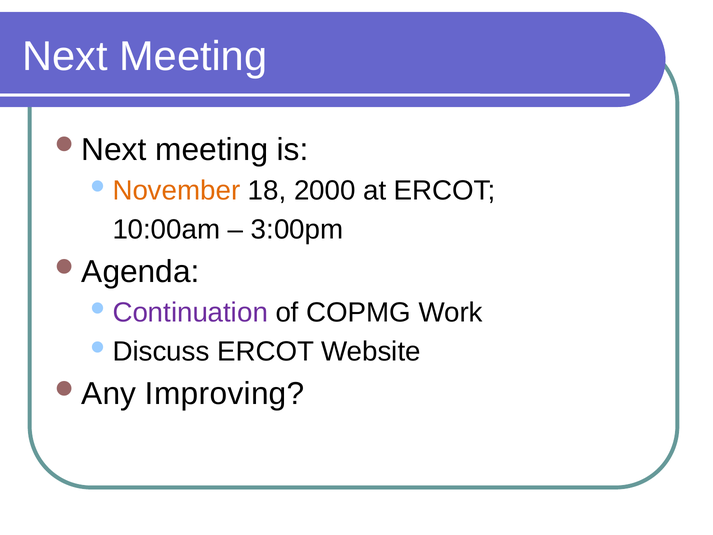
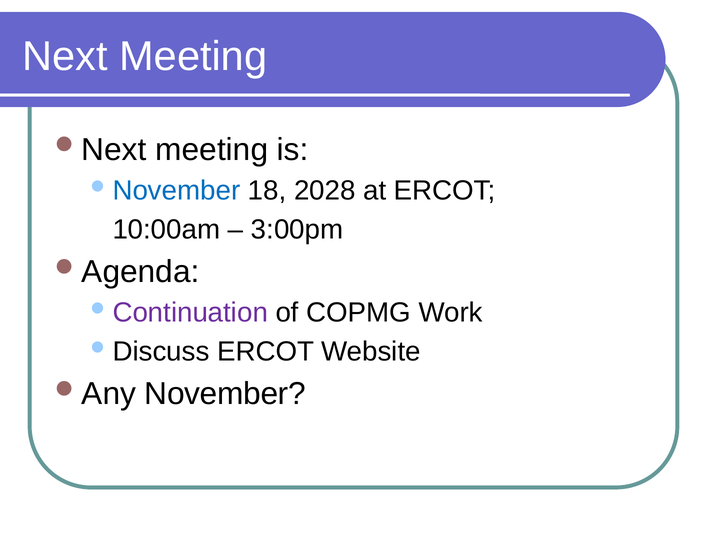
November at (176, 191) colour: orange -> blue
2000: 2000 -> 2028
Improving at (225, 394): Improving -> November
